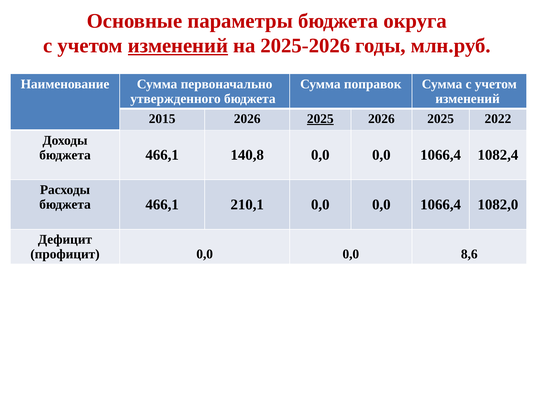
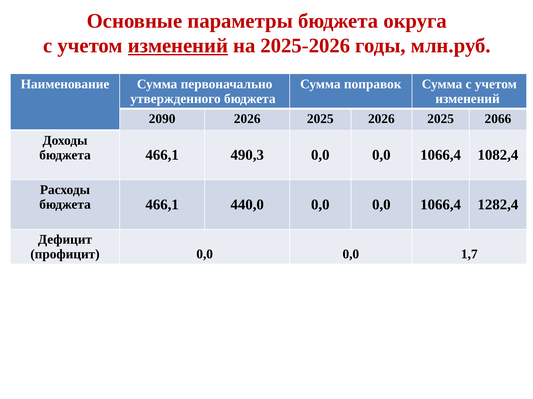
2015: 2015 -> 2090
2025 at (320, 119) underline: present -> none
2022: 2022 -> 2066
140,8: 140,8 -> 490,3
210,1: 210,1 -> 440,0
1082,0: 1082,0 -> 1282,4
8,6: 8,6 -> 1,7
